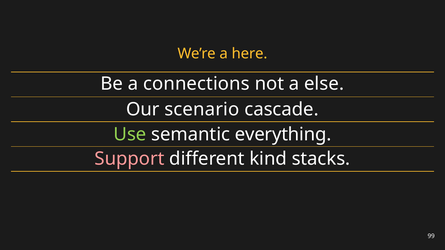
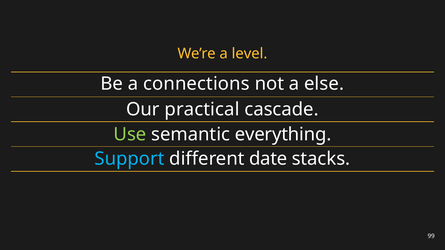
here: here -> level
scenario: scenario -> practical
Support colour: pink -> light blue
kind: kind -> date
